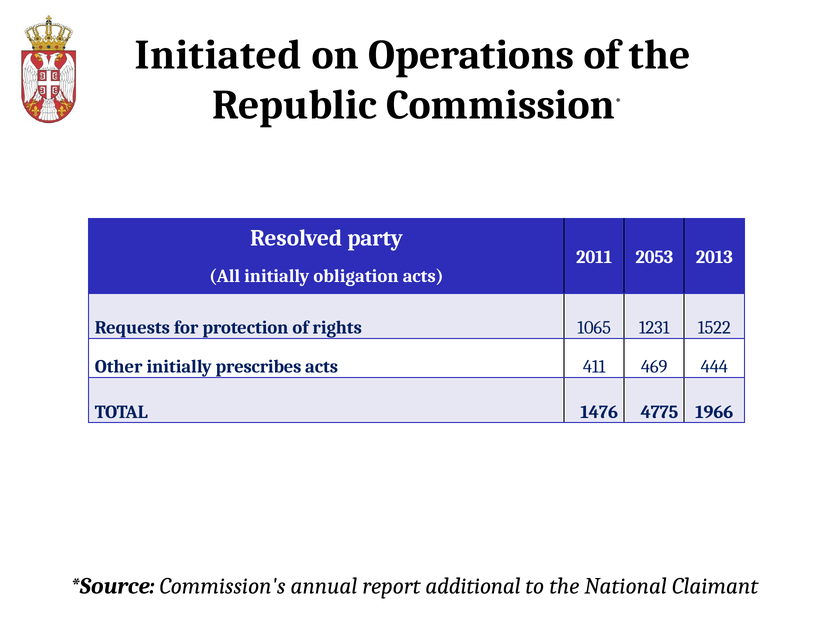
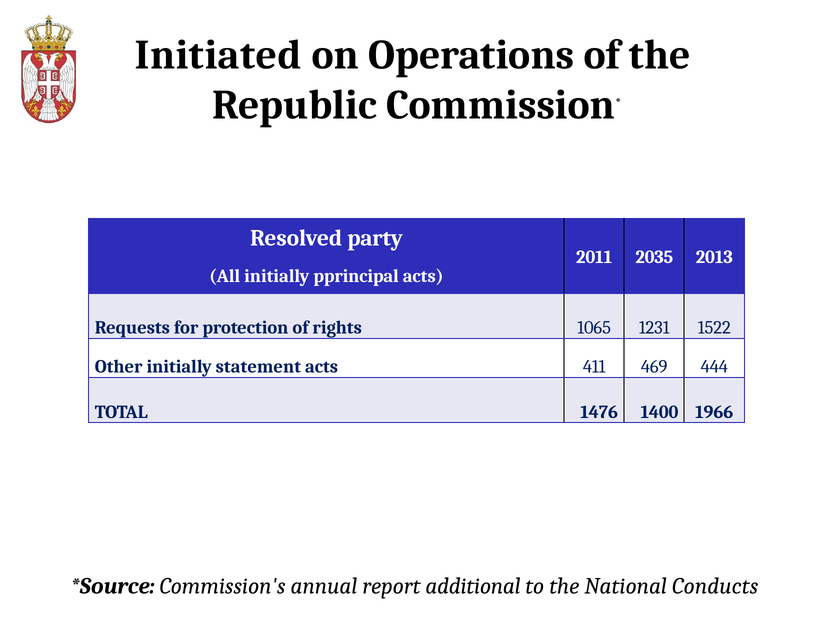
2053: 2053 -> 2035
obligation: obligation -> pprincipal
prescribes: prescribes -> statement
4775: 4775 -> 1400
Claimant: Claimant -> Conducts
